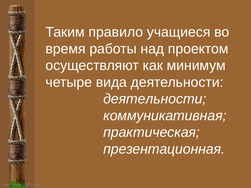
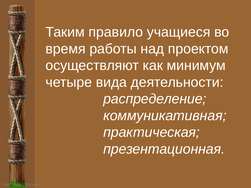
деятельности at (155, 99): деятельности -> распределение
